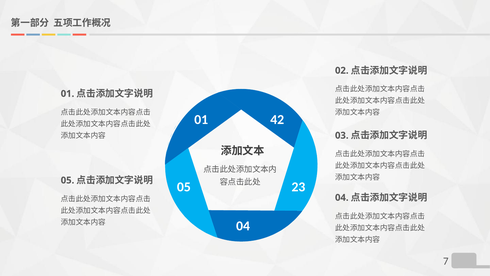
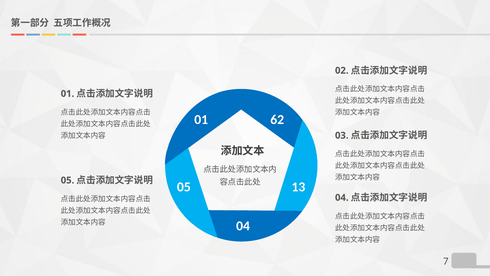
42: 42 -> 62
23: 23 -> 13
